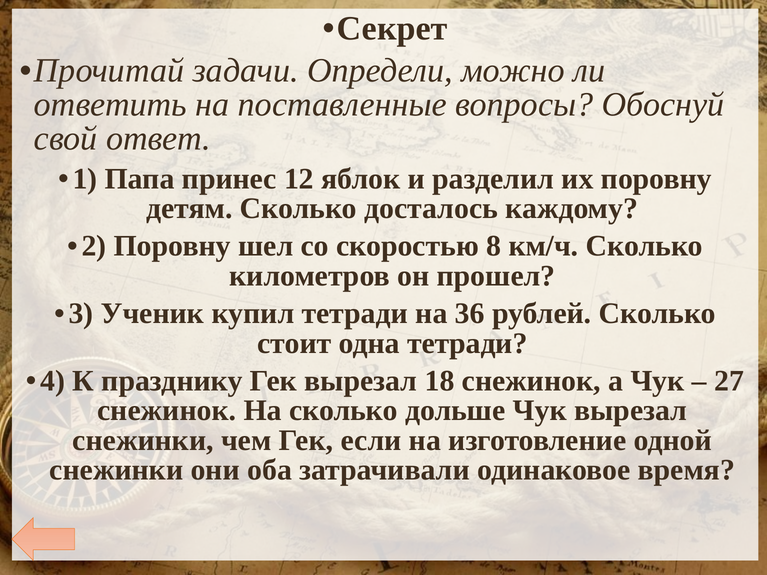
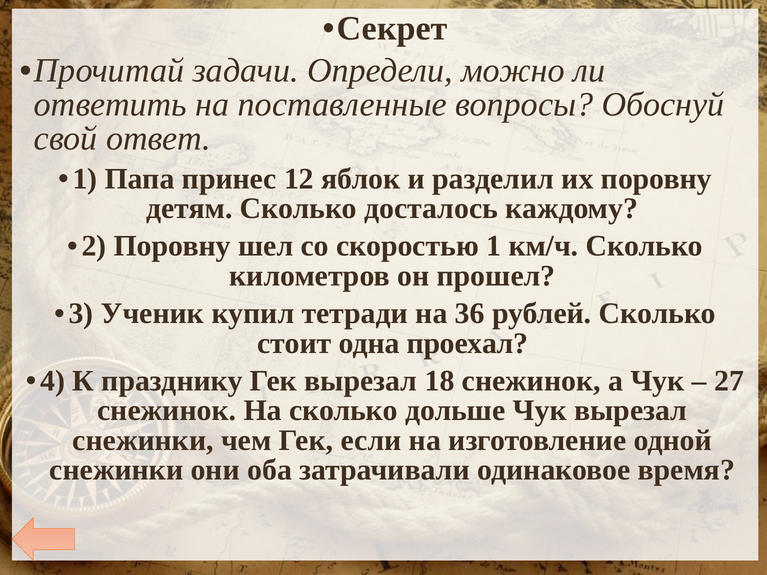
8: 8 -> 1
одна тетради: тетради -> проехал
